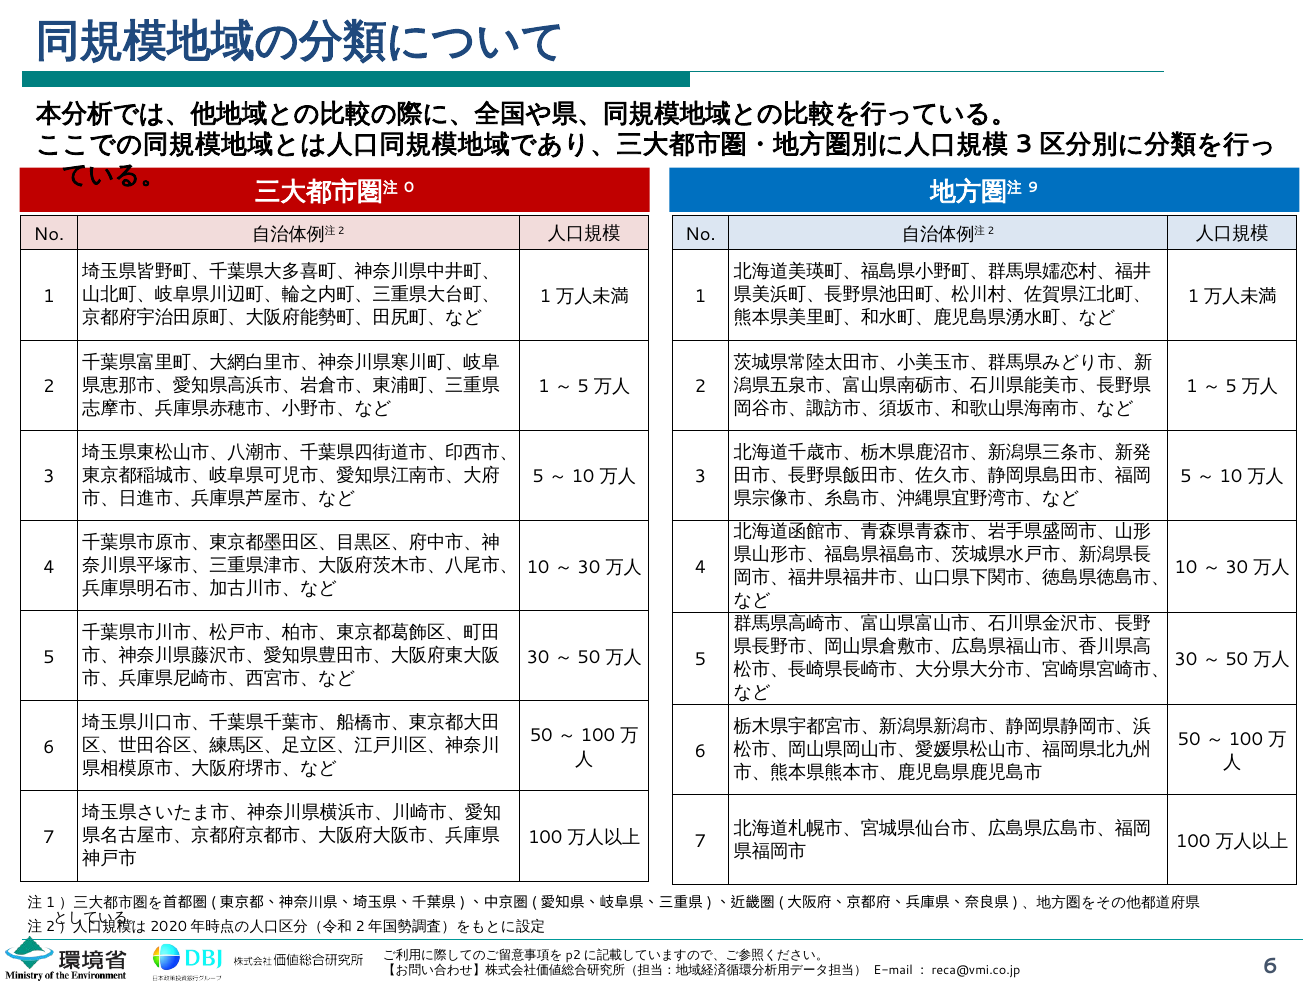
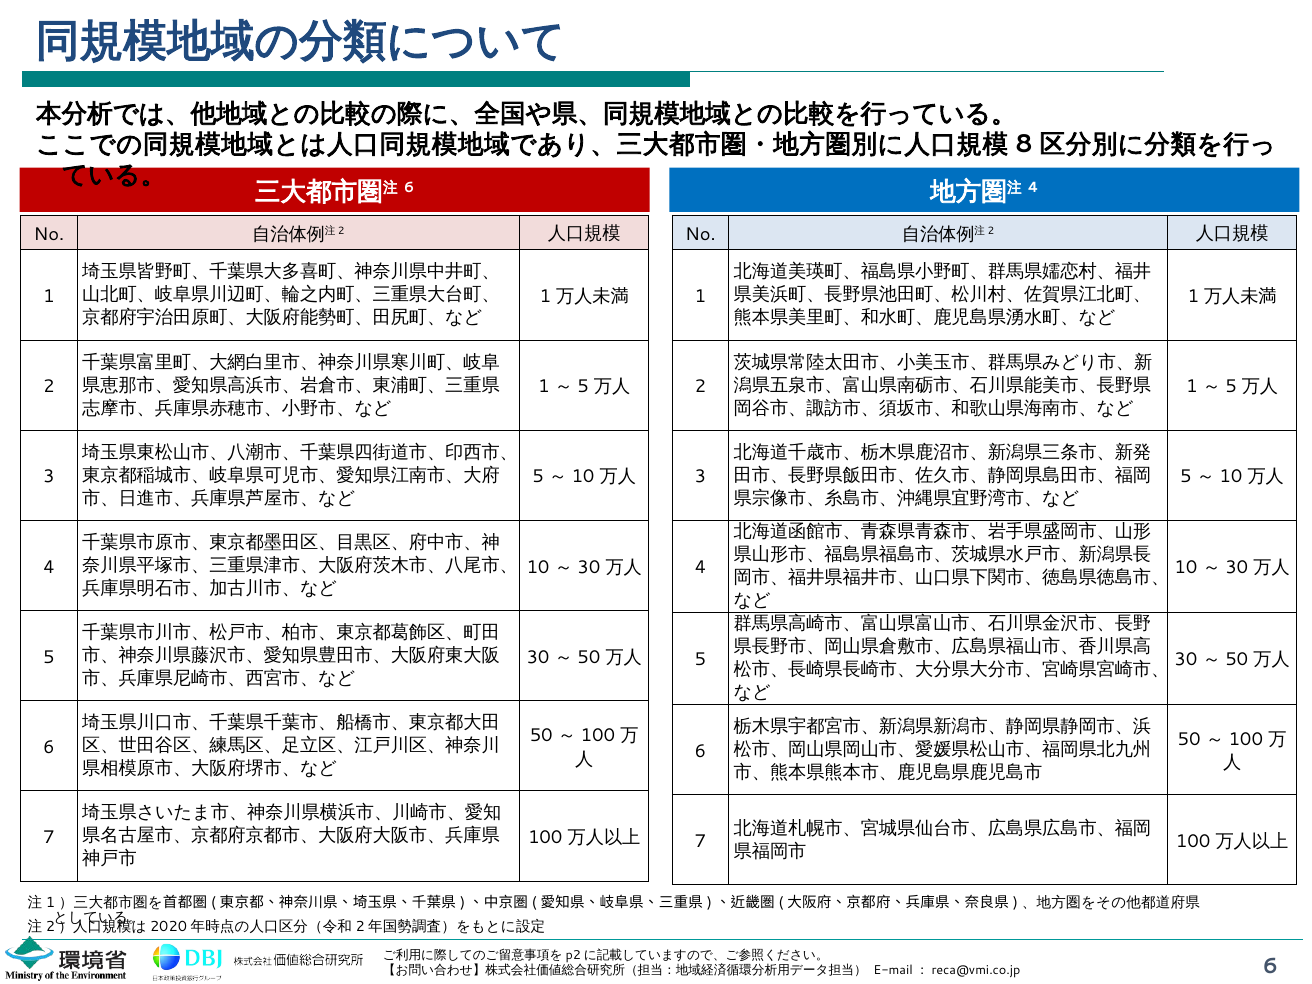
3 at (1024, 144): 3 -> 8
0 at (409, 187): 0 -> 6
9 at (1033, 187): 9 -> 4
